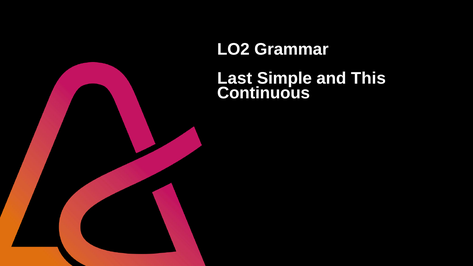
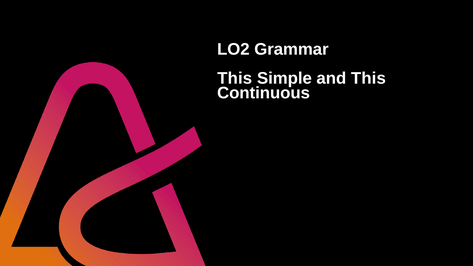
Last at (235, 78): Last -> This
